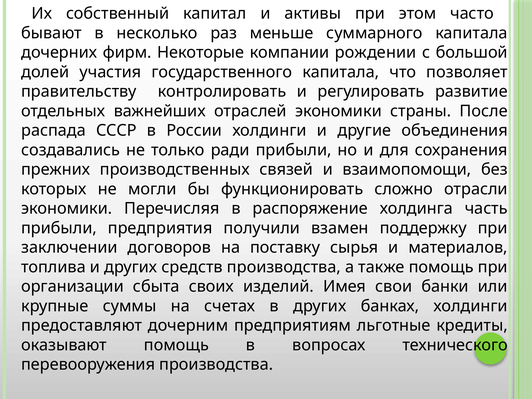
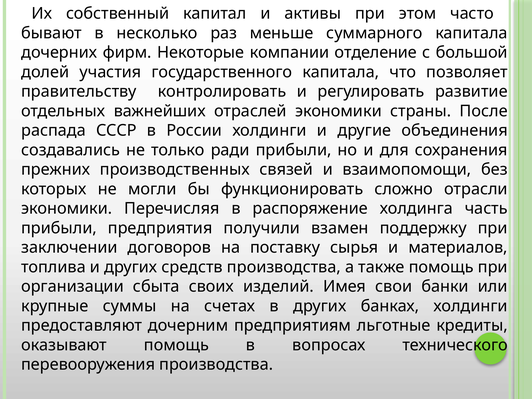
рождении: рождении -> отделение
